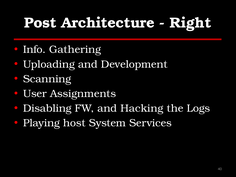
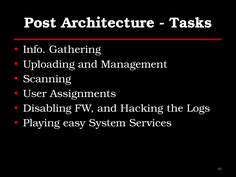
Right: Right -> Tasks
Development: Development -> Management
host: host -> easy
